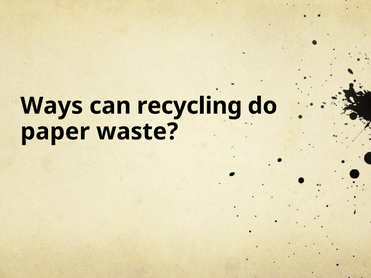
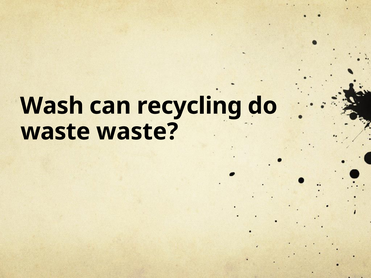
Ways: Ways -> Wash
paper at (55, 132): paper -> waste
